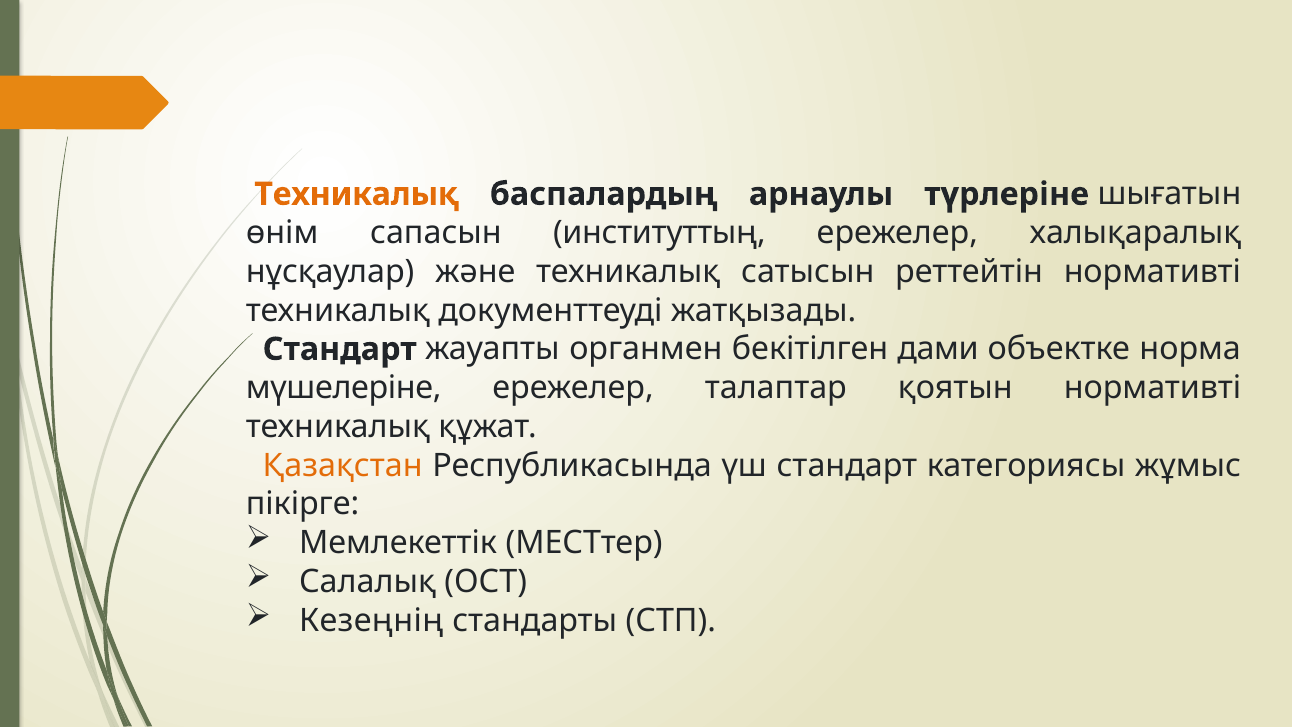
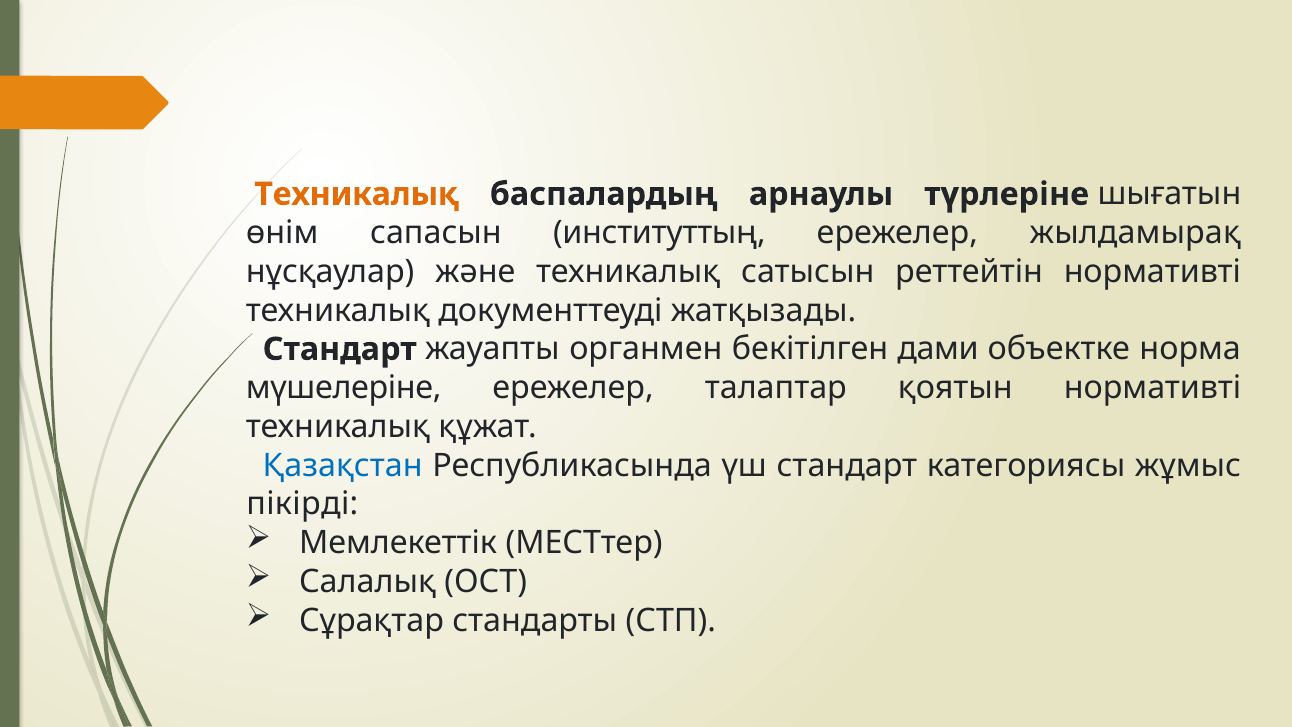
халықаралық: халықаралық -> жылдамырақ
Қазақстан colour: orange -> blue
пікірге: пікірге -> пікірді
Кезеңнің: Кезеңнің -> Сұрақтар
